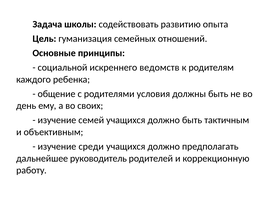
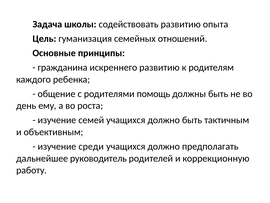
социальной: социальной -> гражданина
искреннего ведомств: ведомств -> развитию
условия: условия -> помощь
своих: своих -> роста
